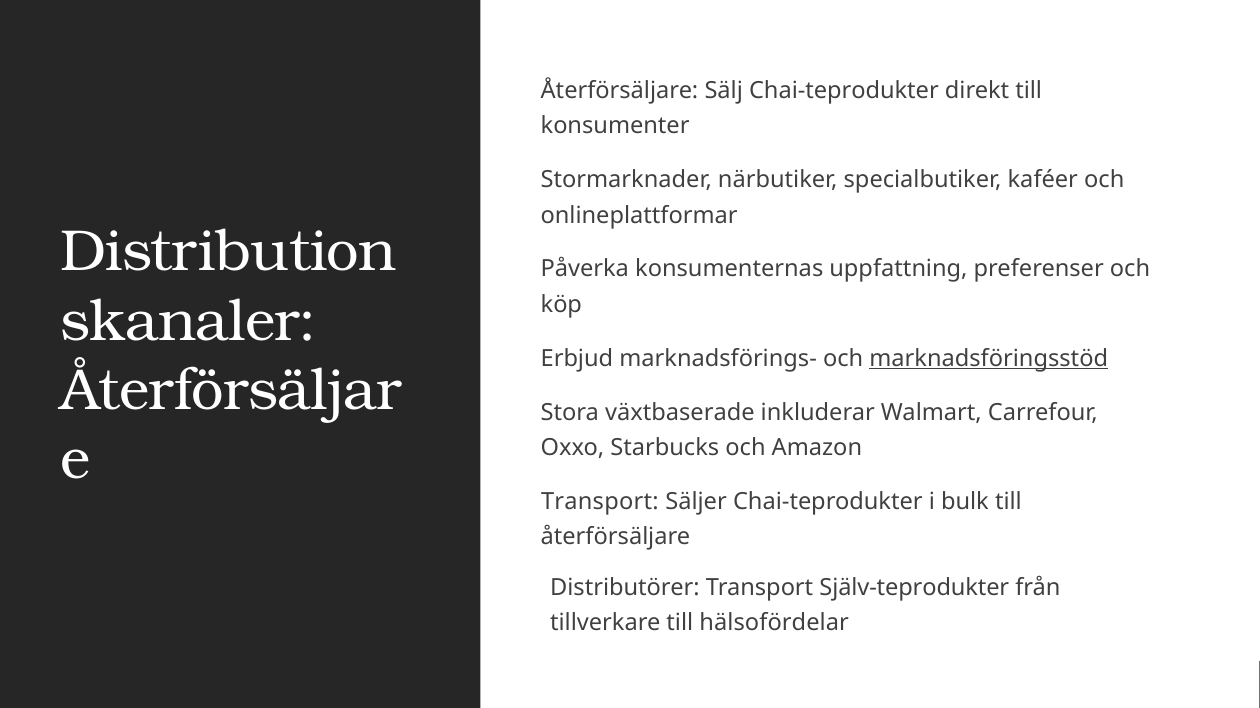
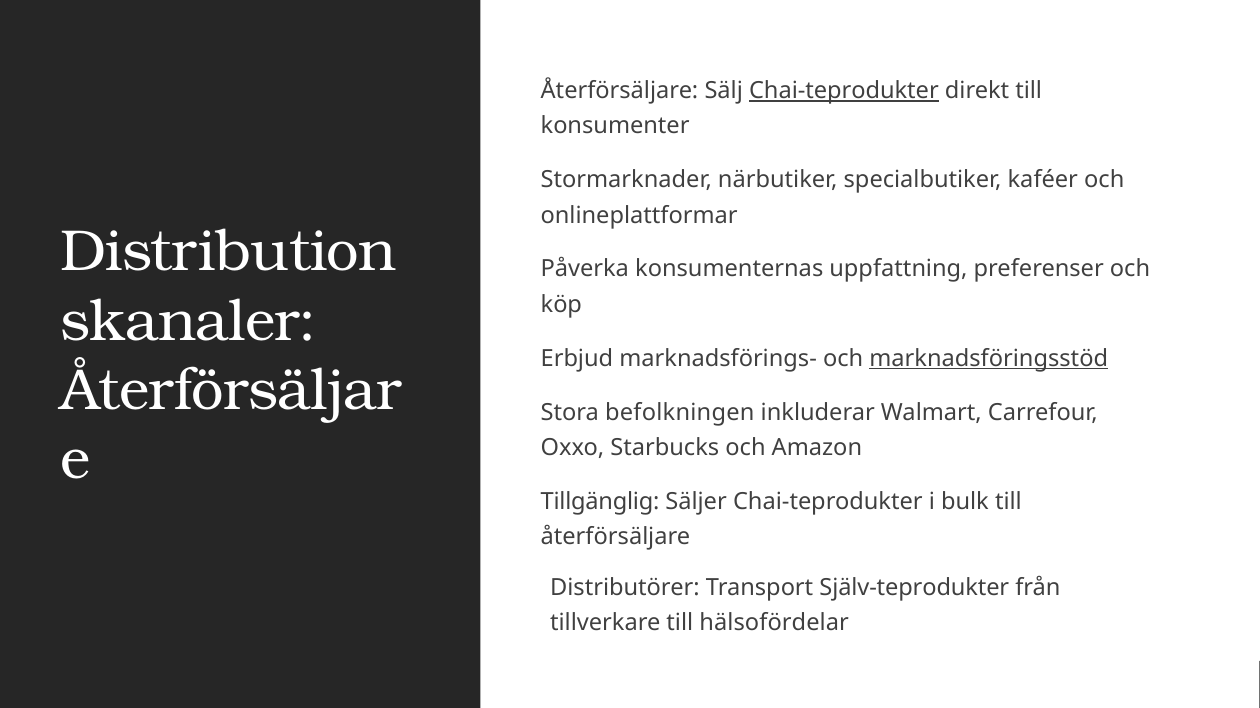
Chai-teprodukter at (844, 91) underline: none -> present
växtbaserade: växtbaserade -> befolkningen
Transport at (600, 502): Transport -> Tillgänglig
